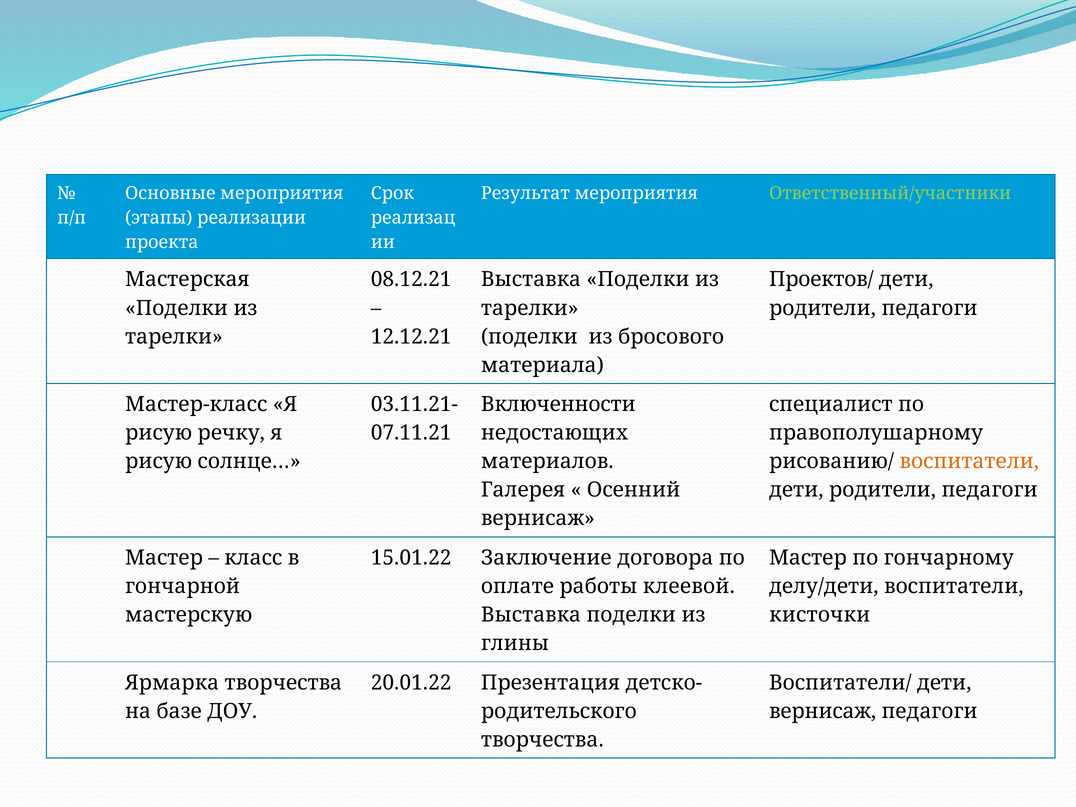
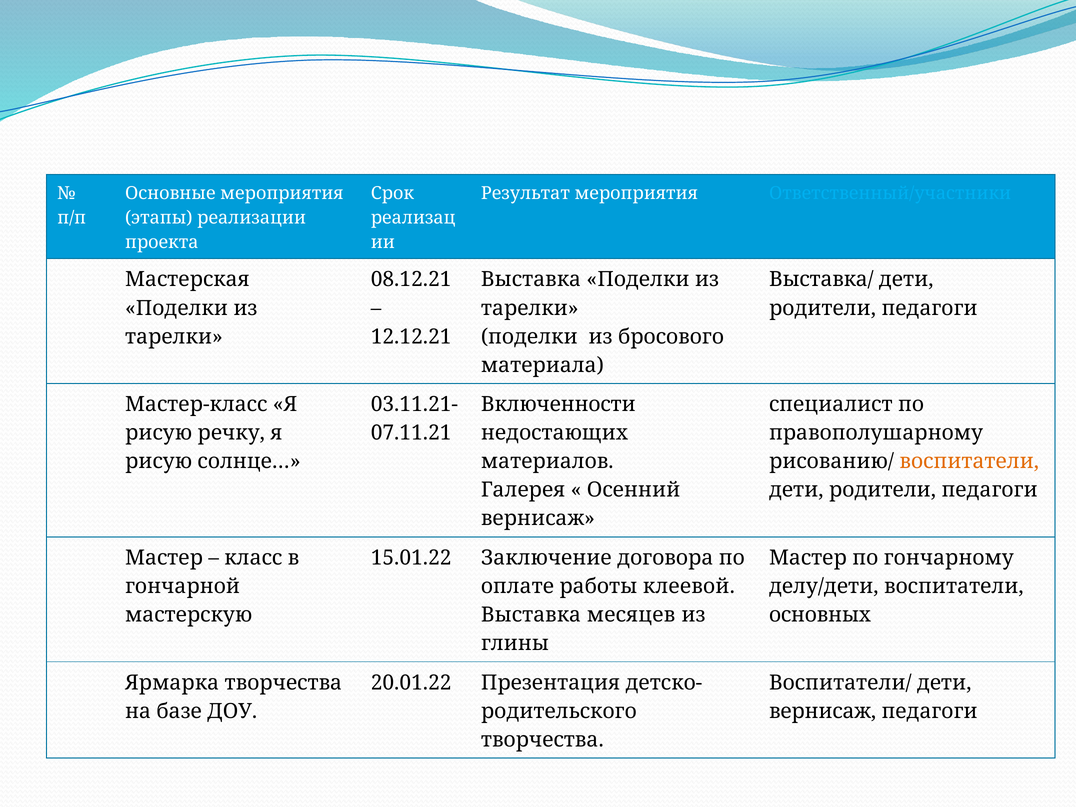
Ответственный/участники colour: light green -> light blue
Проектов/: Проектов/ -> Выставка/
поделки at (631, 615): поделки -> месяцев
кисточки: кисточки -> основных
